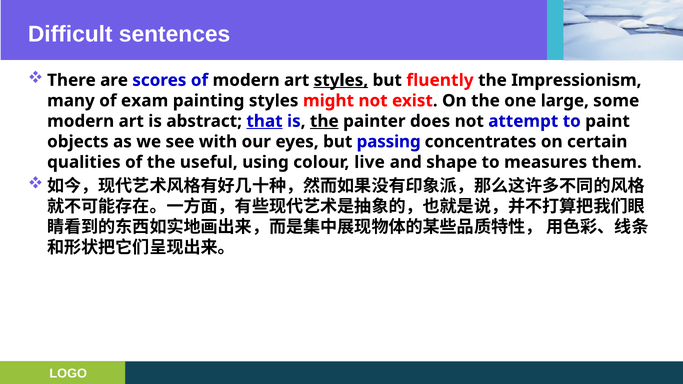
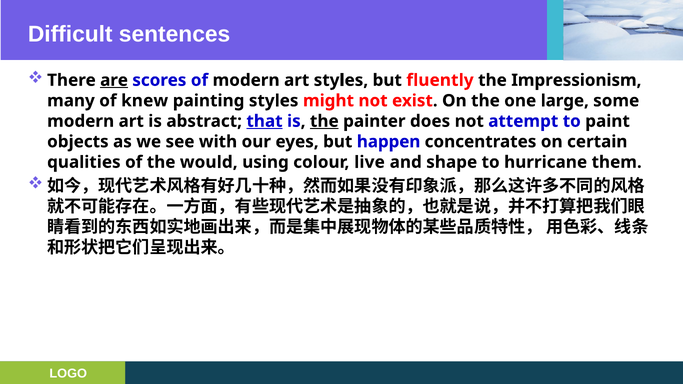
are underline: none -> present
styles at (341, 80) underline: present -> none
exam: exam -> knew
passing: passing -> happen
useful: useful -> would
measures: measures -> hurricane
